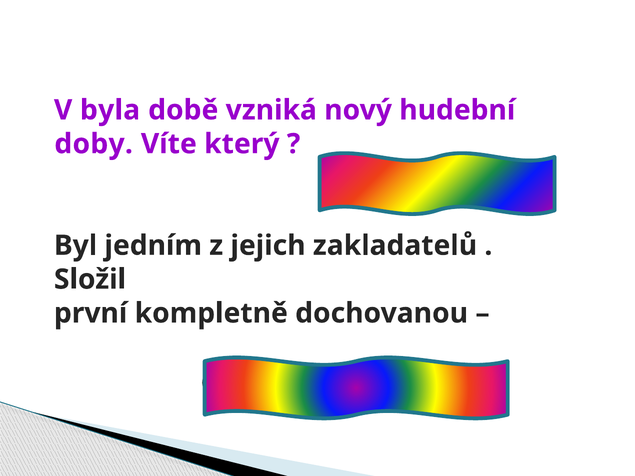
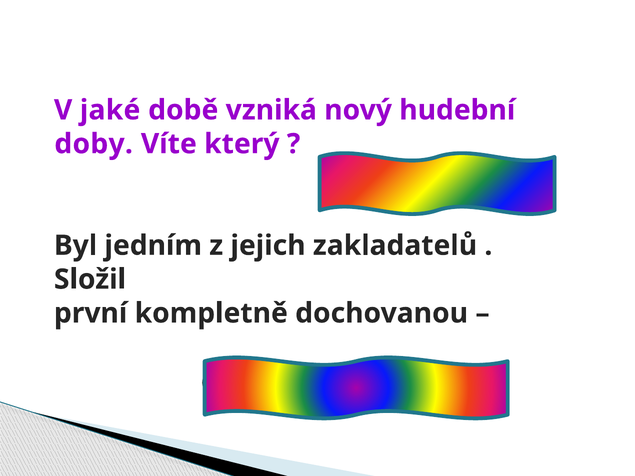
byla: byla -> jaké
